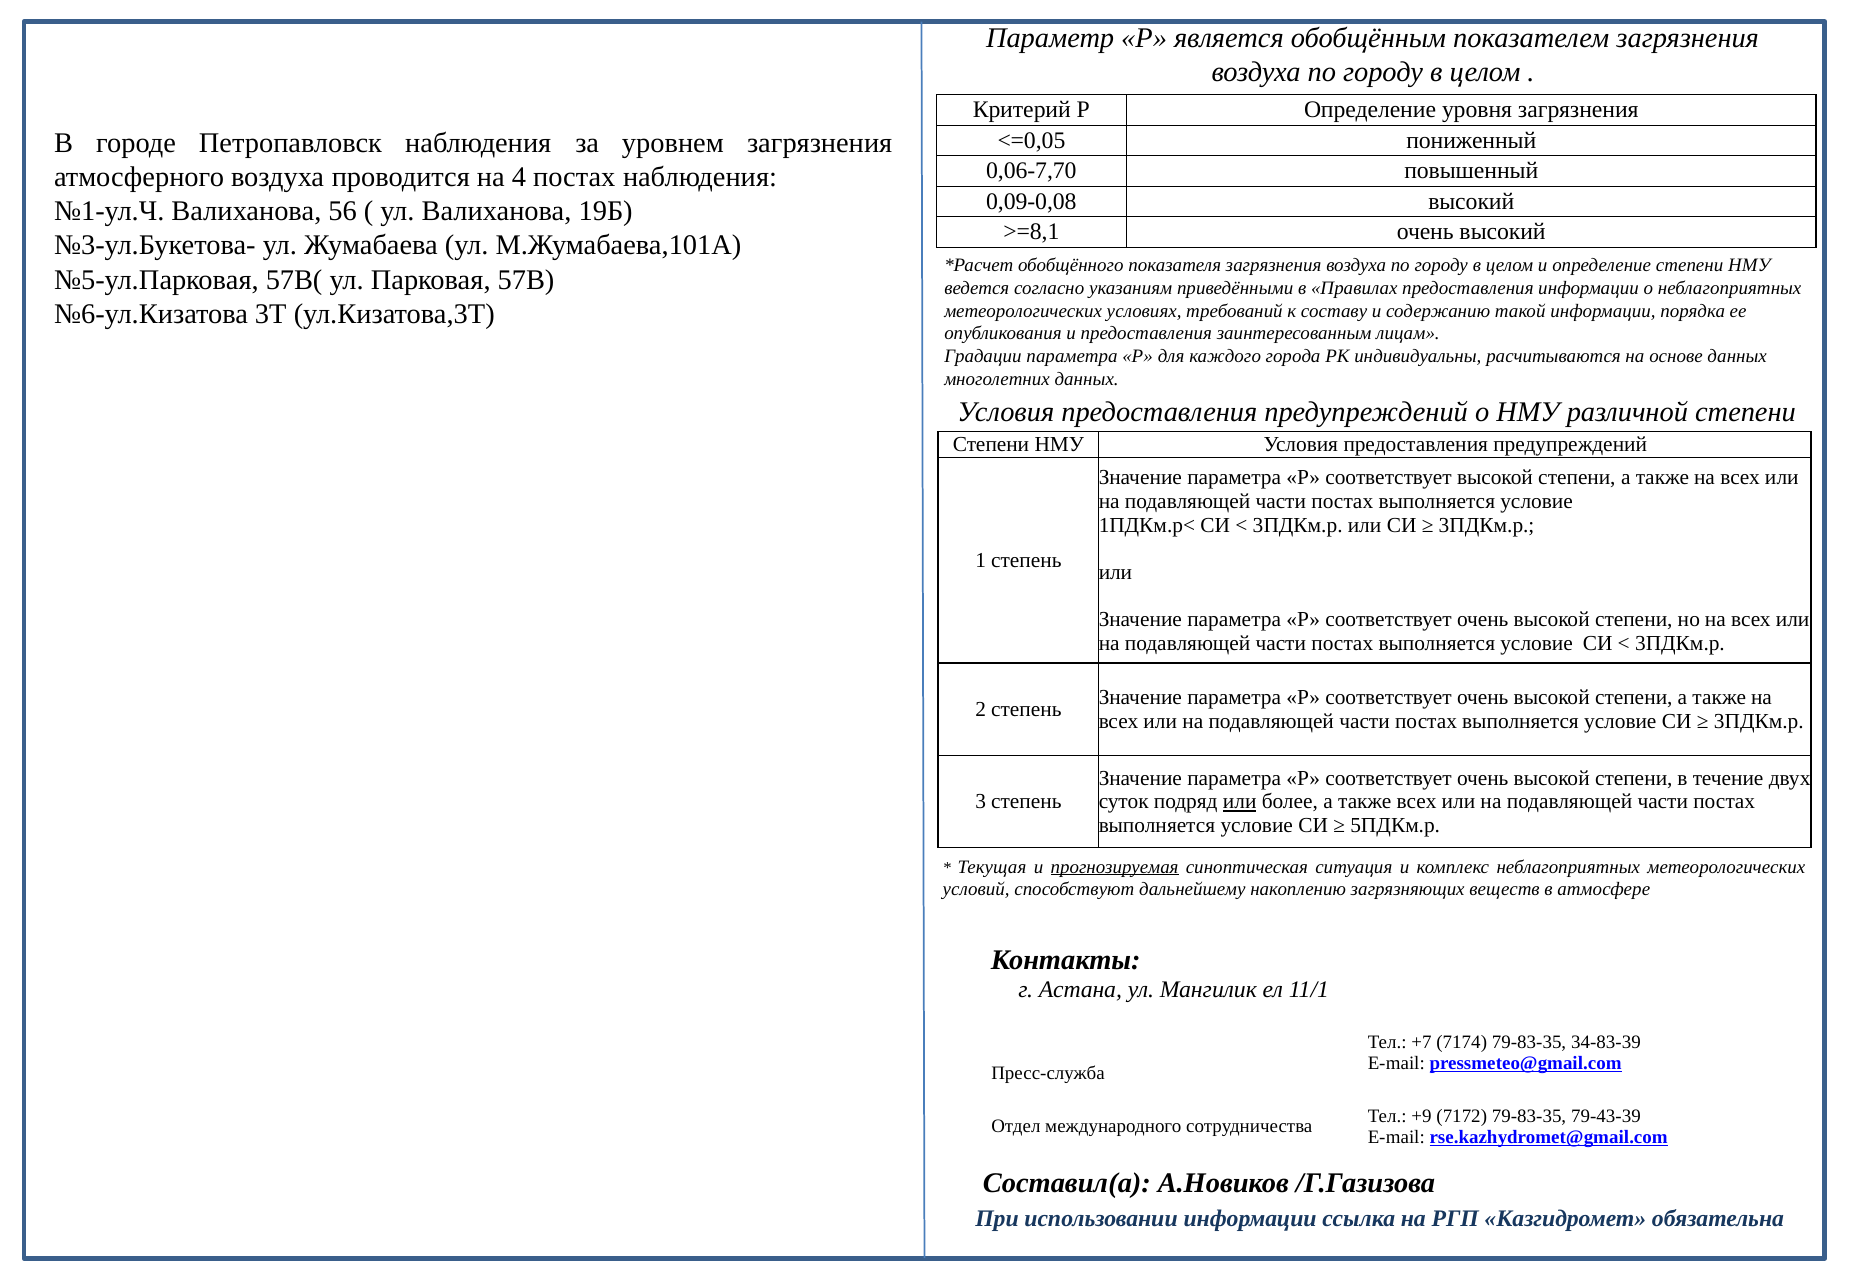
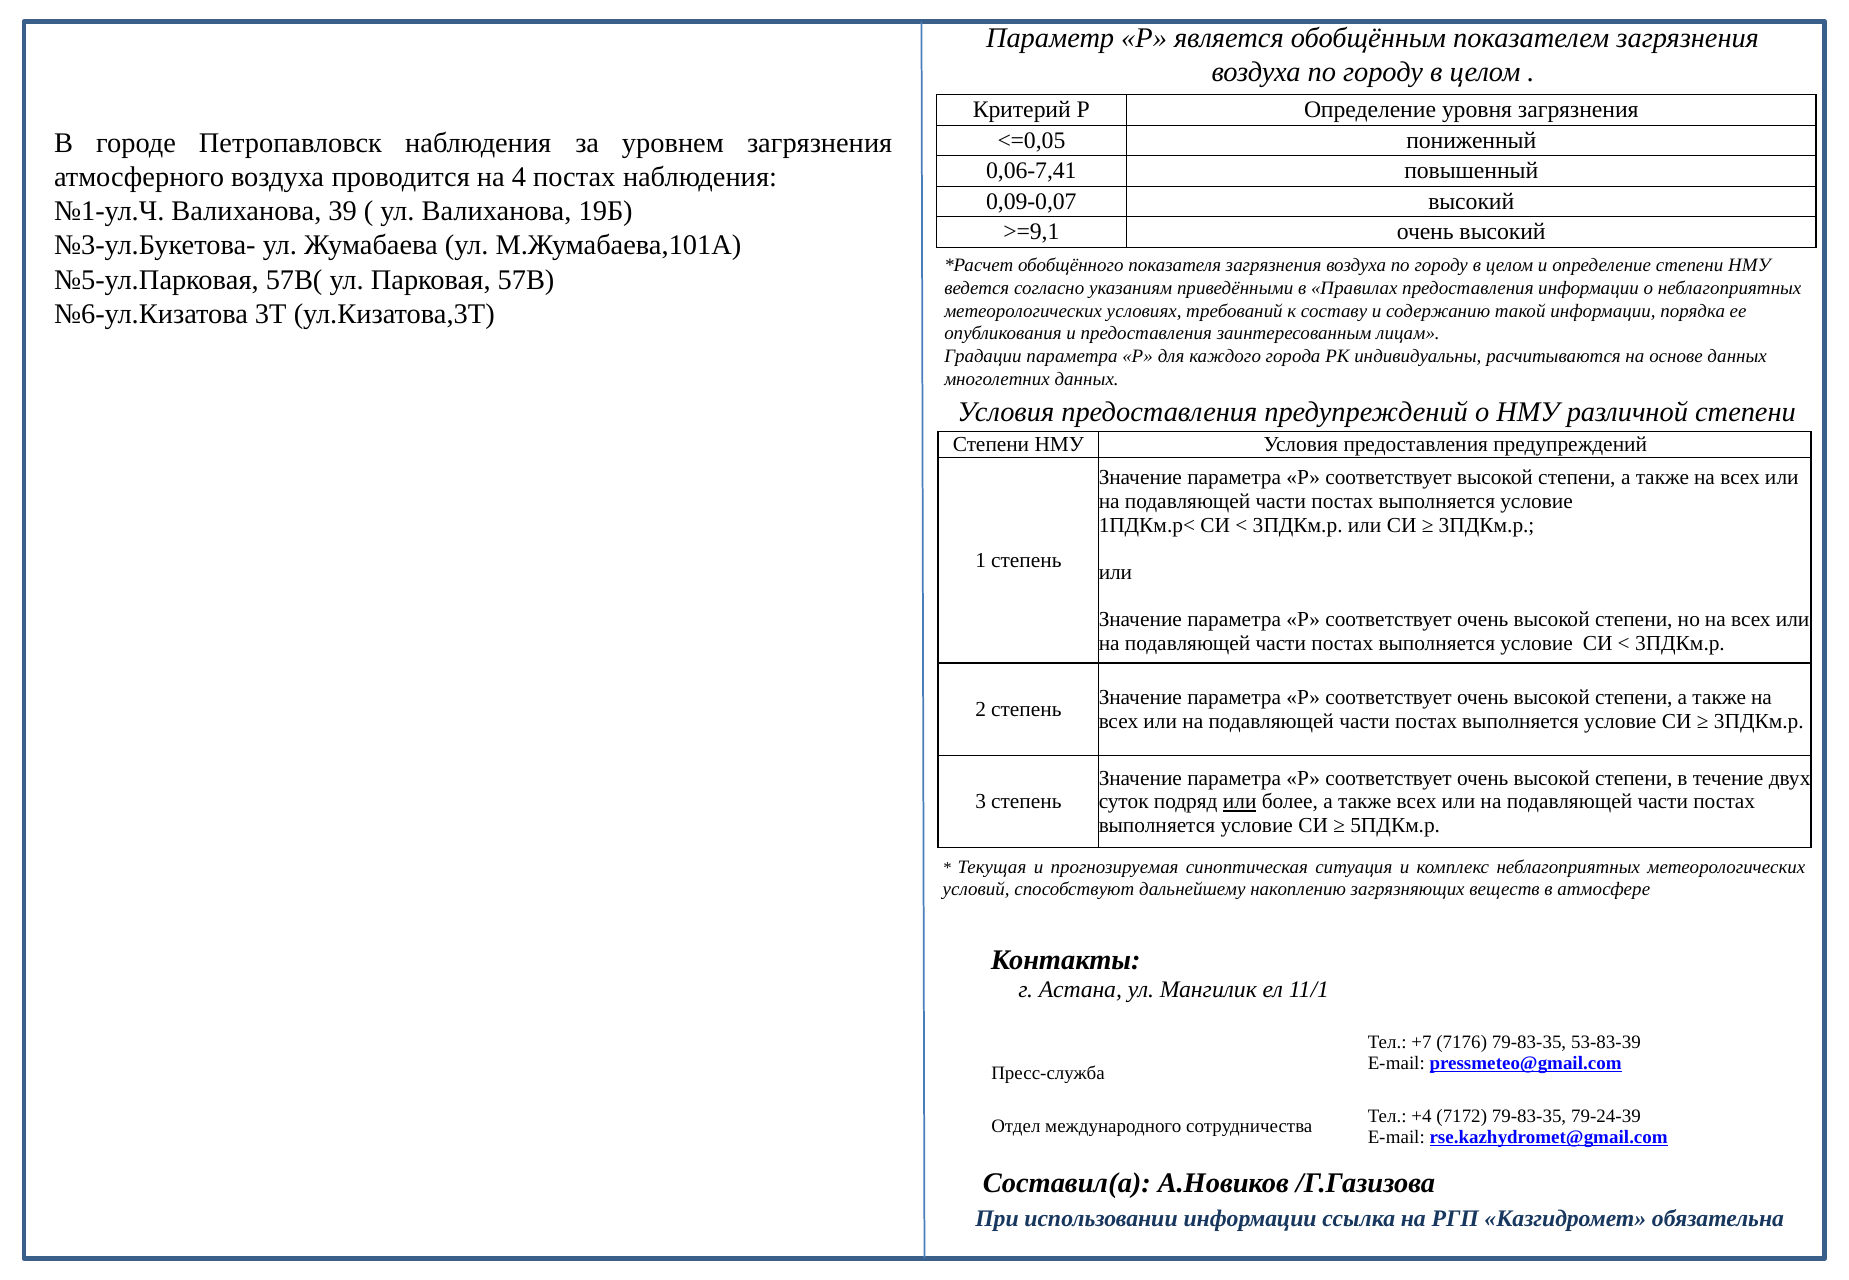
0,06-7,70: 0,06-7,70 -> 0,06-7,41
0,09-0,08: 0,09-0,08 -> 0,09-0,07
56: 56 -> 39
>=8,1: >=8,1 -> >=9,1
прогнозируемая underline: present -> none
7174: 7174 -> 7176
34-83-39: 34-83-39 -> 53-83-39
+9: +9 -> +4
79-43-39: 79-43-39 -> 79-24-39
